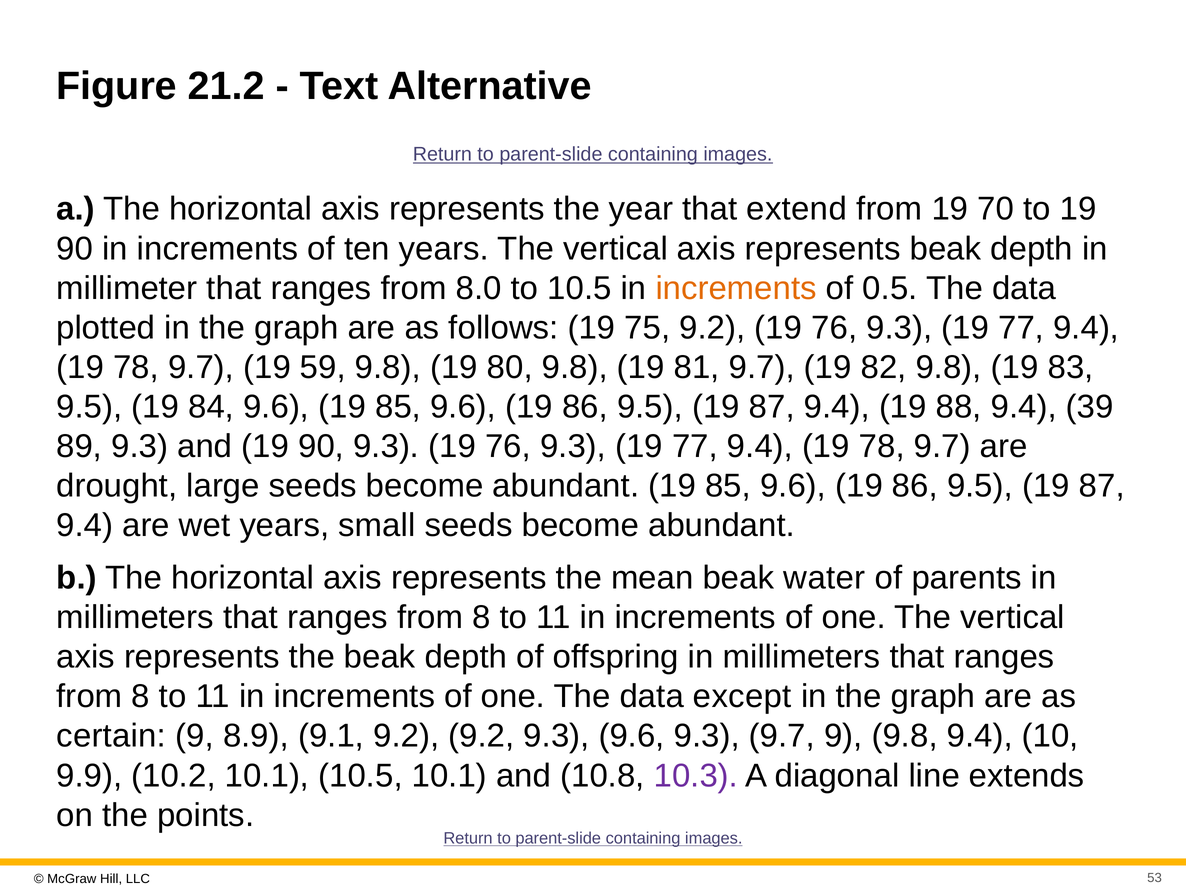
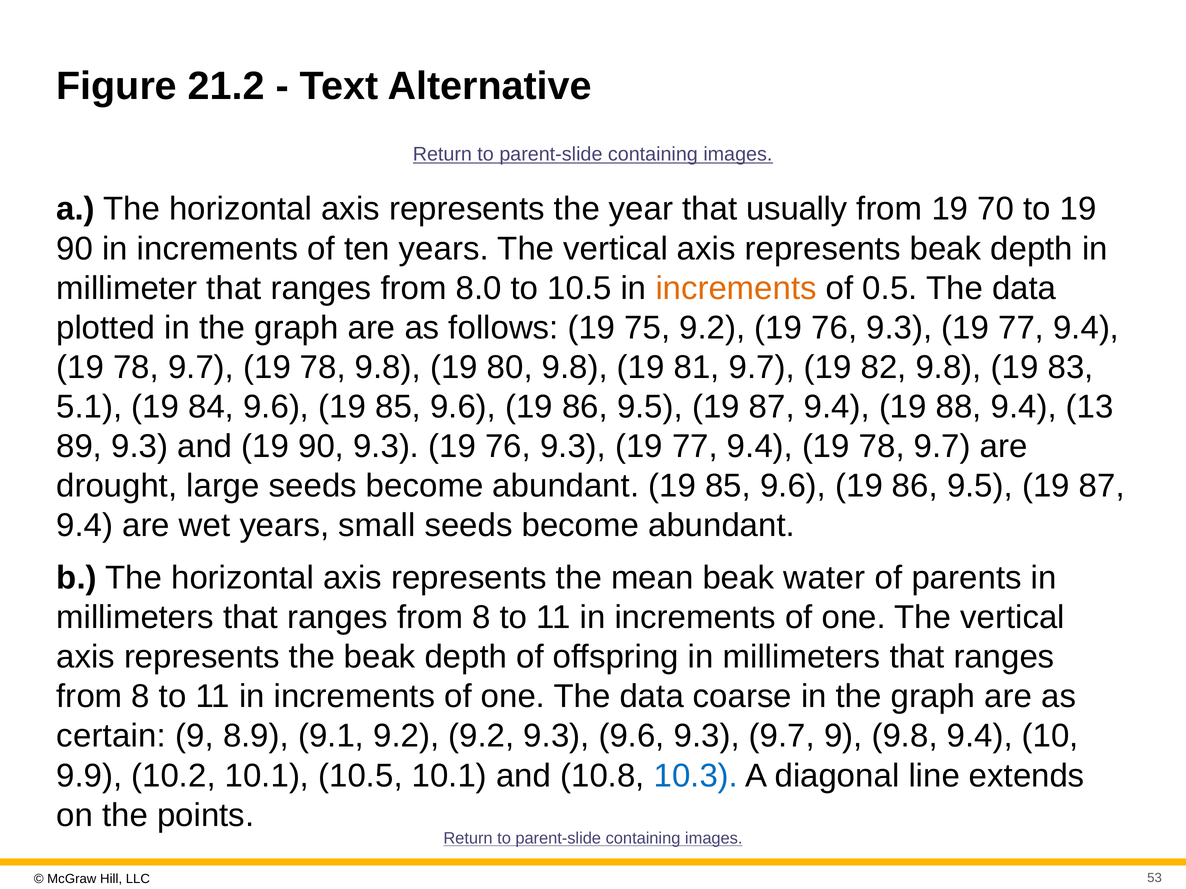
extend: extend -> usually
9.7 19 59: 59 -> 78
9.5 at (89, 407): 9.5 -> 5.1
39: 39 -> 13
except: except -> coarse
10.3 colour: purple -> blue
